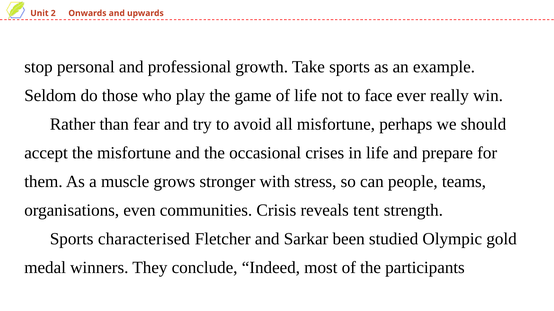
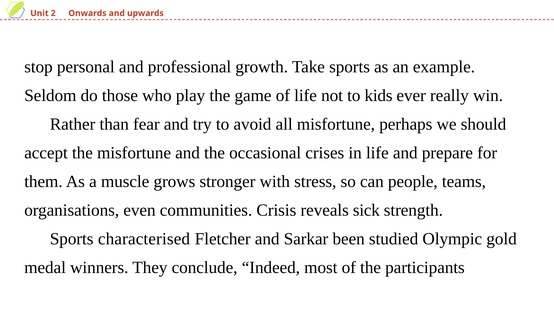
face: face -> kids
tent: tent -> sick
